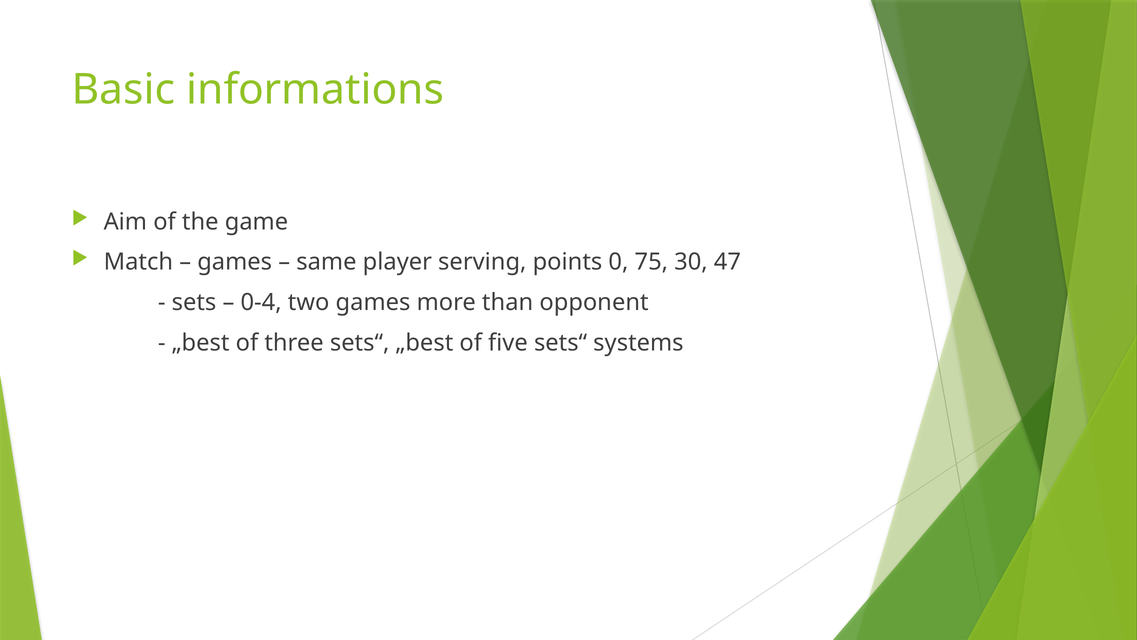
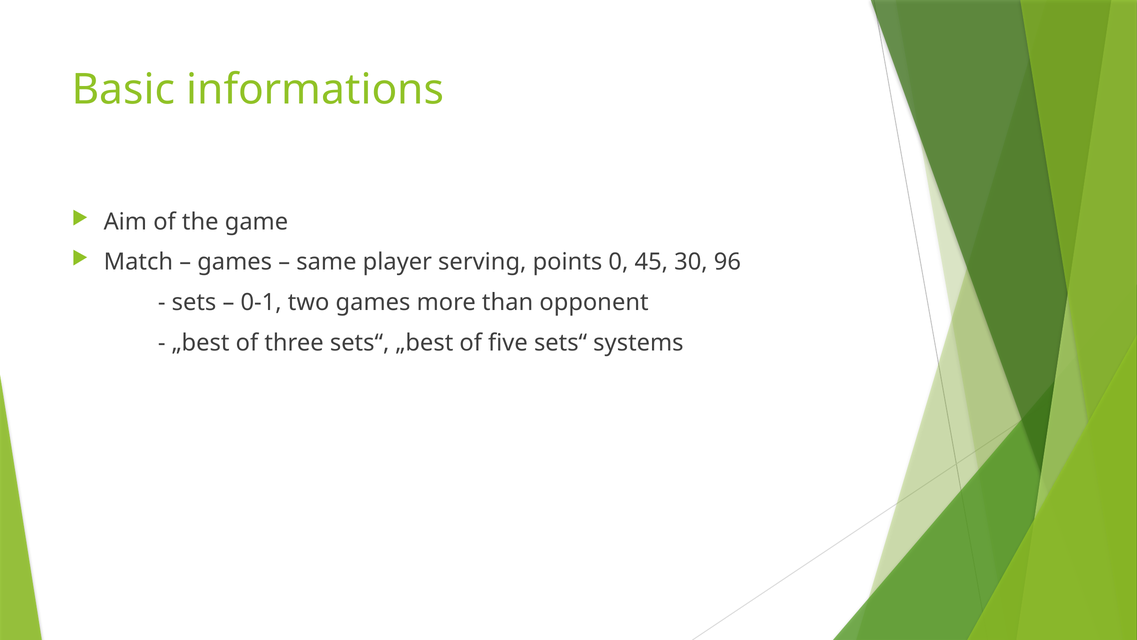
75: 75 -> 45
47: 47 -> 96
0-4: 0-4 -> 0-1
